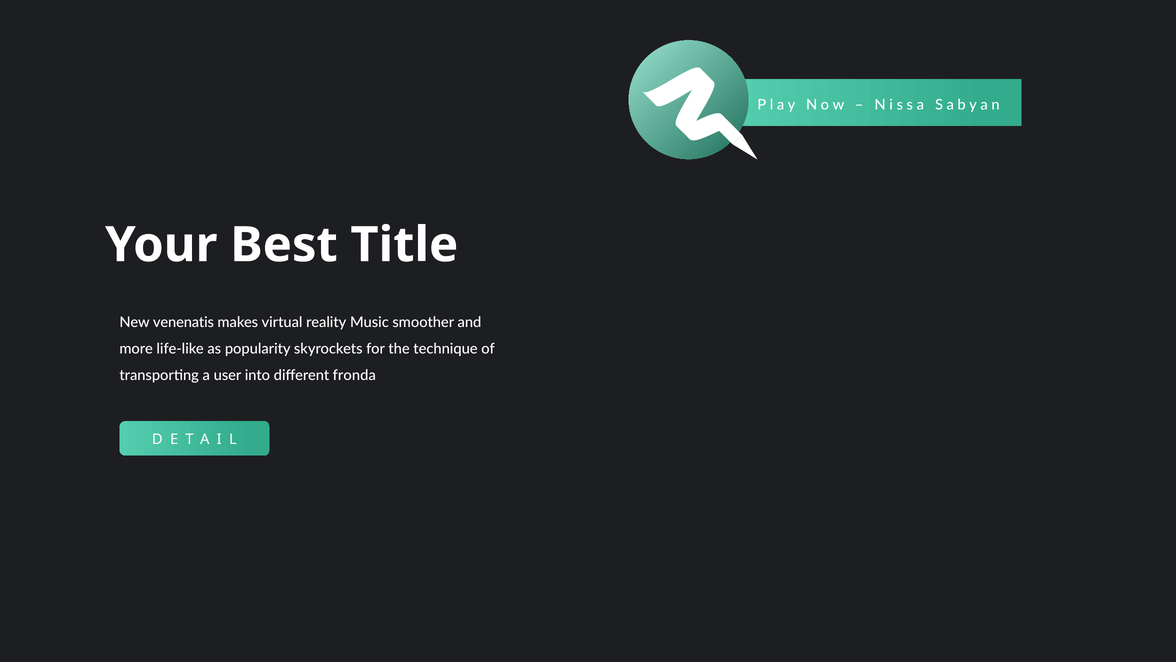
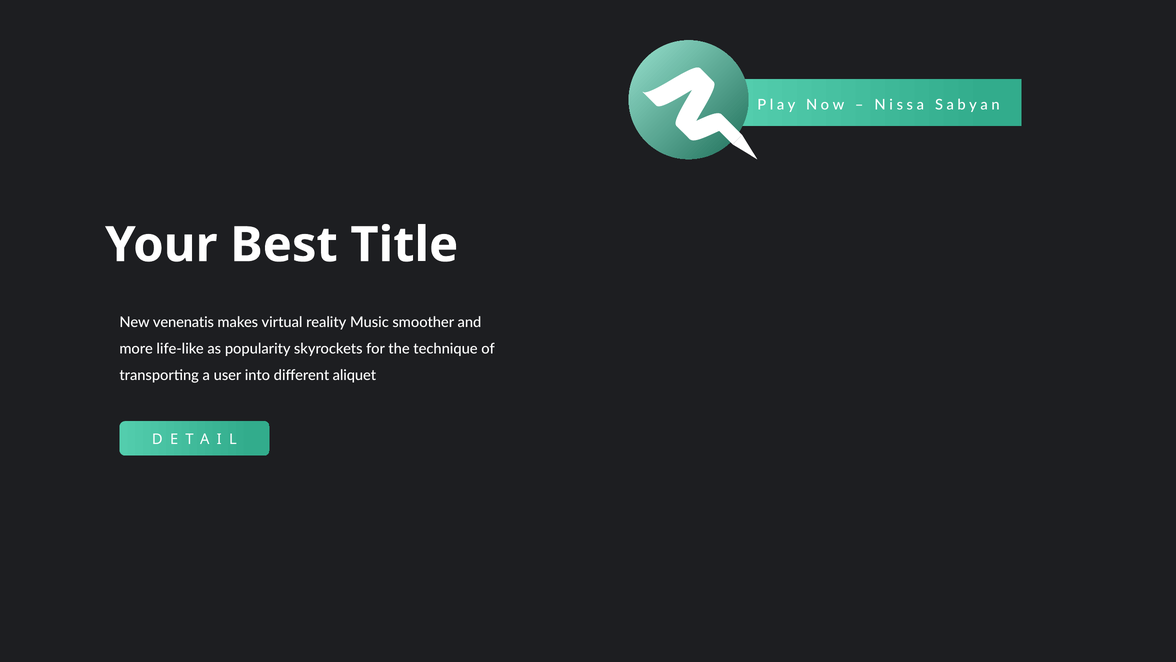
fronda: fronda -> aliquet
